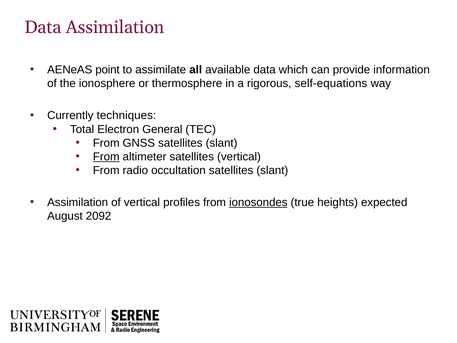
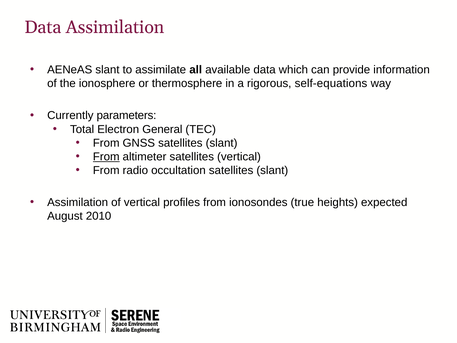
AENeAS point: point -> slant
techniques: techniques -> parameters
ionosondes underline: present -> none
2092: 2092 -> 2010
